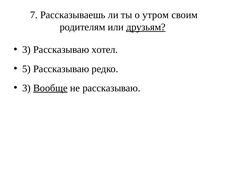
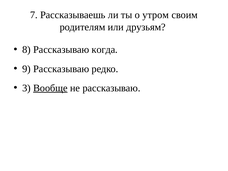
друзьям underline: present -> none
3 at (26, 50): 3 -> 8
хотел: хотел -> когда
5: 5 -> 9
